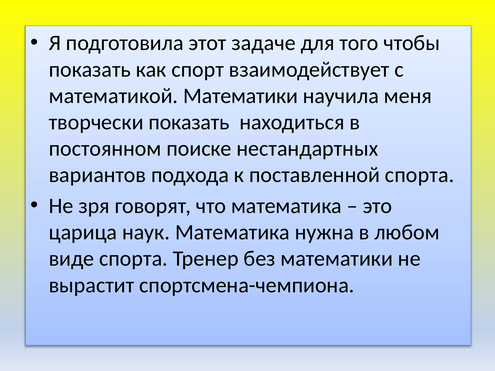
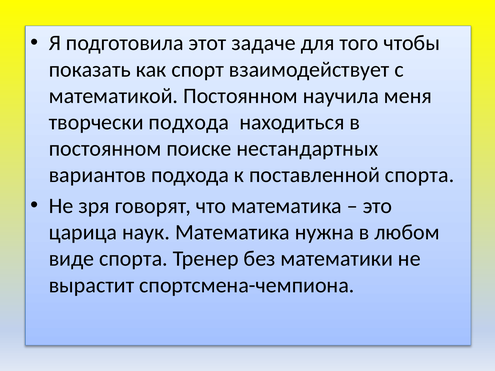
математикой Математики: Математики -> Постоянном
творчески показать: показать -> подхода
